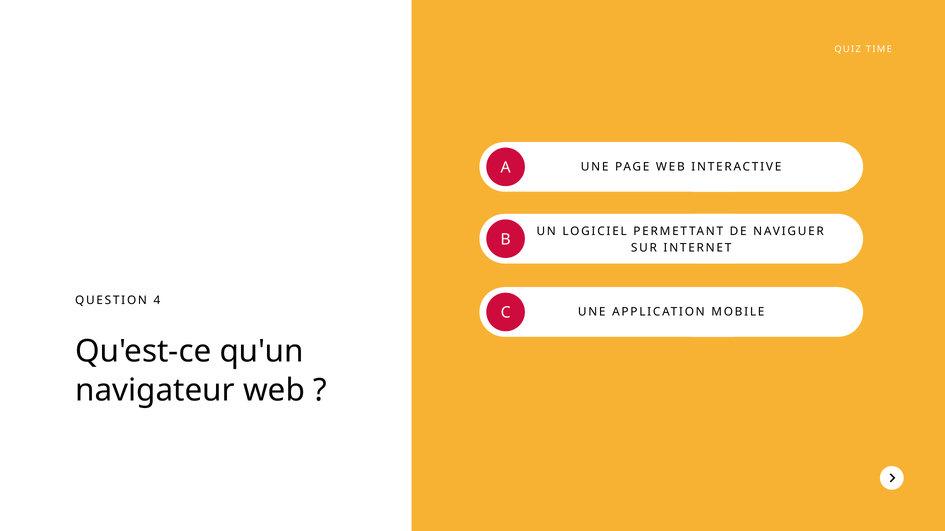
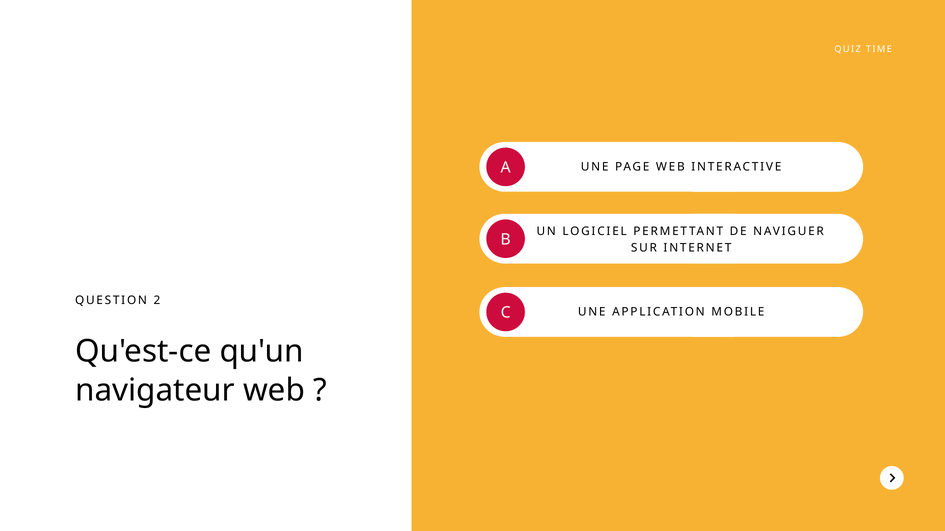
4: 4 -> 2
